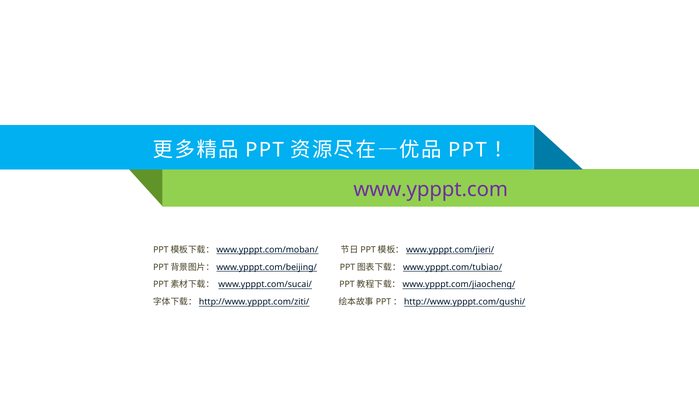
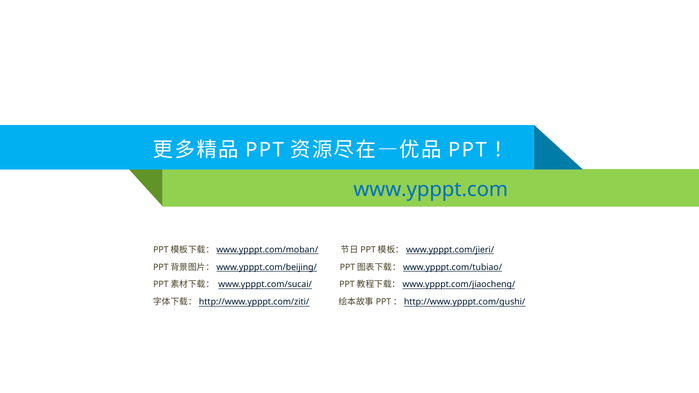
www.ypppt.com colour: purple -> blue
